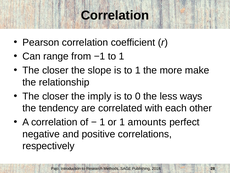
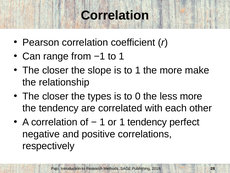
imply: imply -> types
less ways: ways -> more
1 amounts: amounts -> tendency
